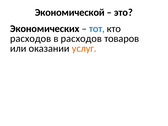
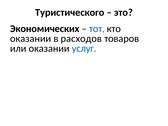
Экономической: Экономической -> Туристического
расходов at (31, 39): расходов -> оказании
услуг colour: orange -> blue
